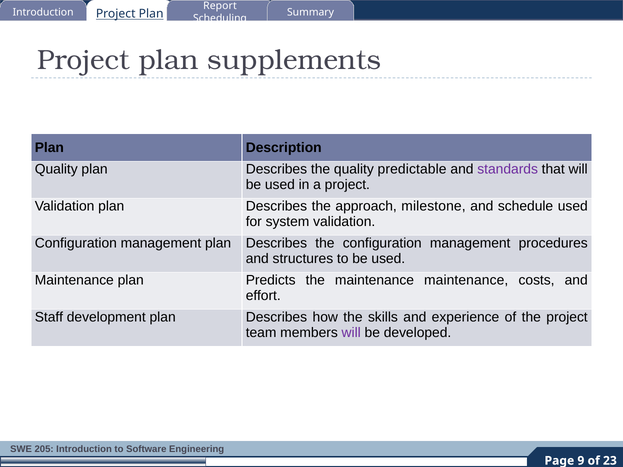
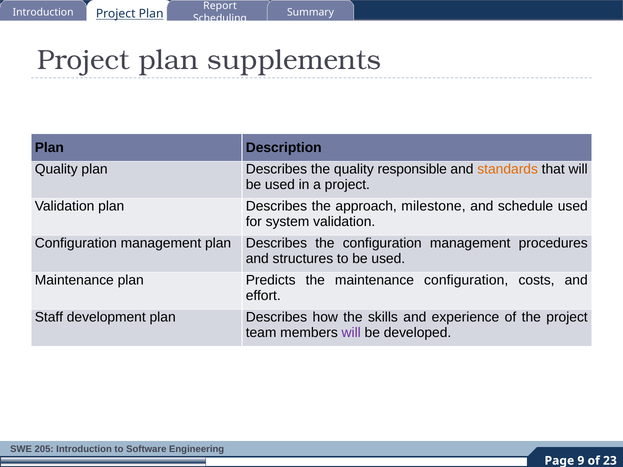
predictable: predictable -> responsible
standards colour: purple -> orange
maintenance maintenance: maintenance -> configuration
